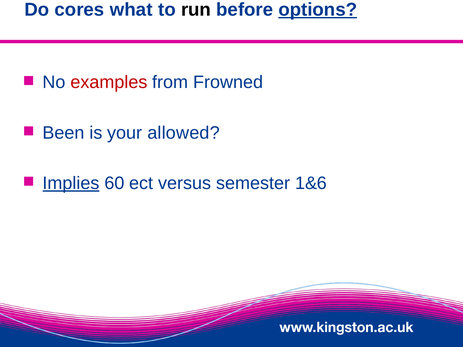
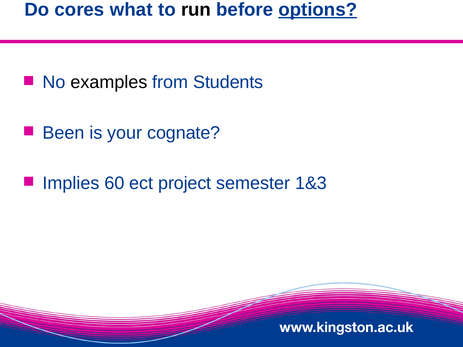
examples colour: red -> black
Frowned: Frowned -> Students
allowed: allowed -> cognate
Implies underline: present -> none
versus: versus -> project
1&6: 1&6 -> 1&3
